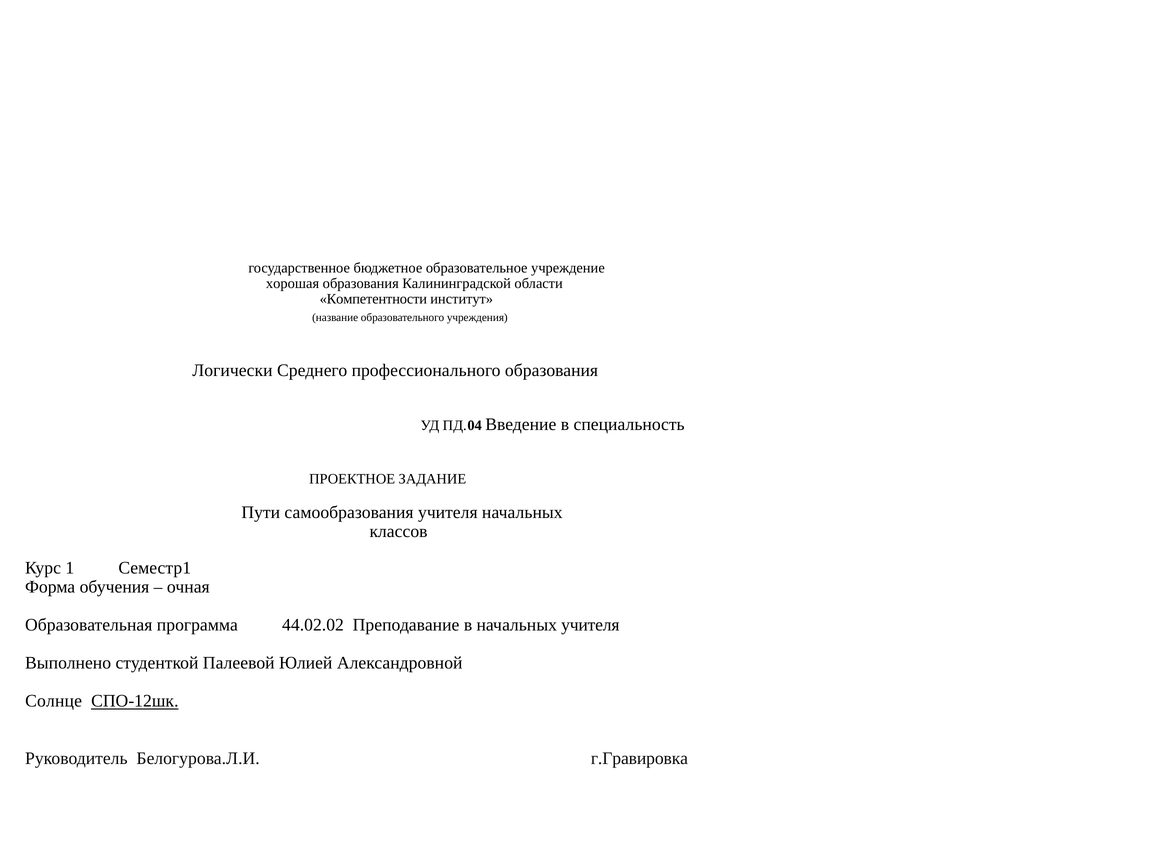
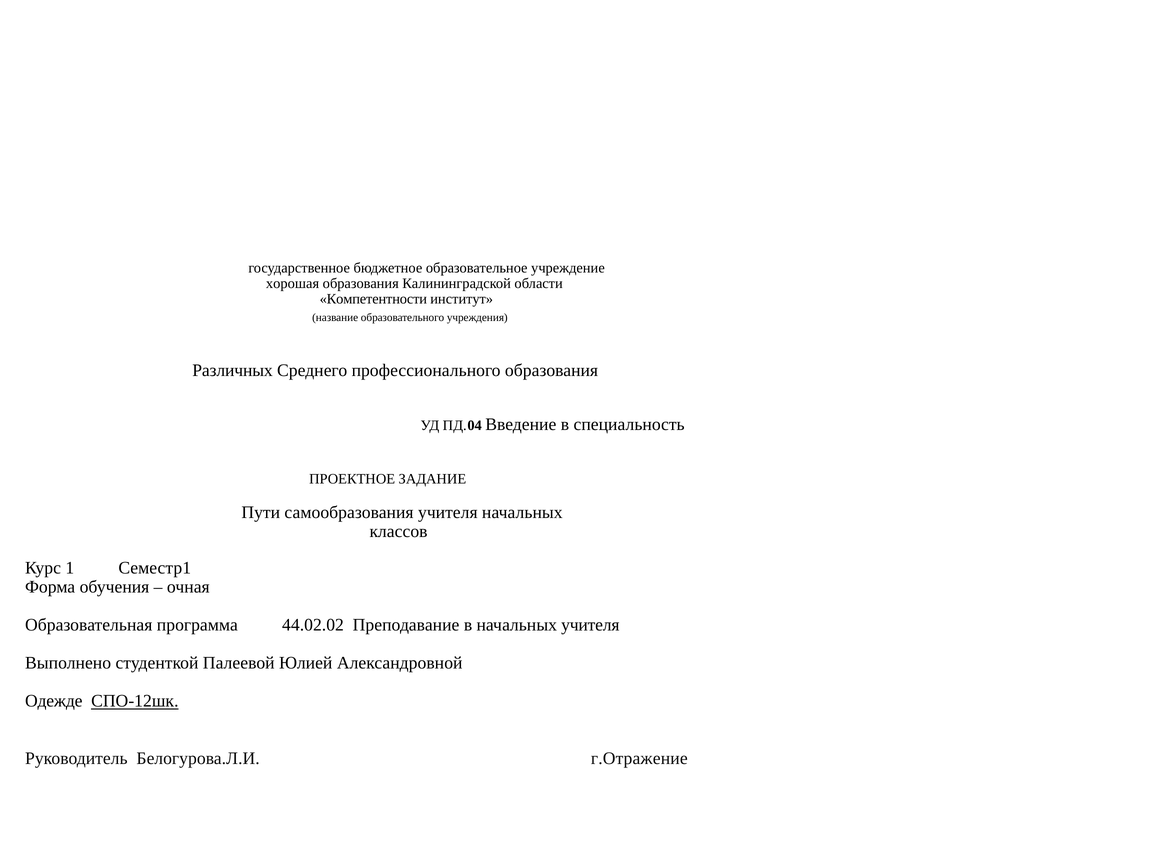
Логически: Логически -> Различных
Солнце: Солнце -> Одежде
г.Гравировка: г.Гравировка -> г.Отражение
